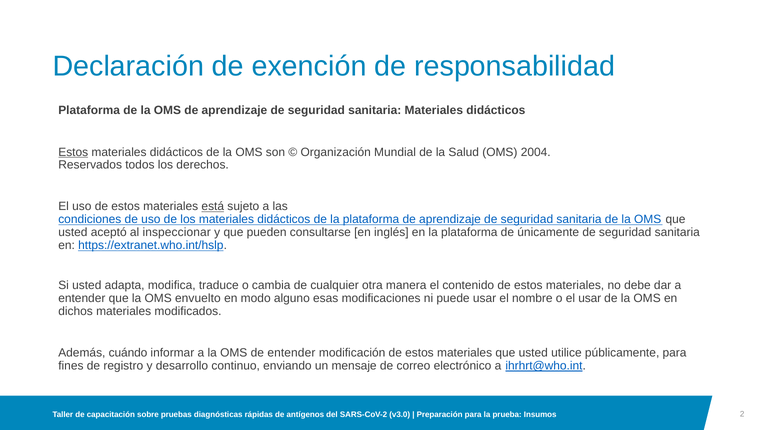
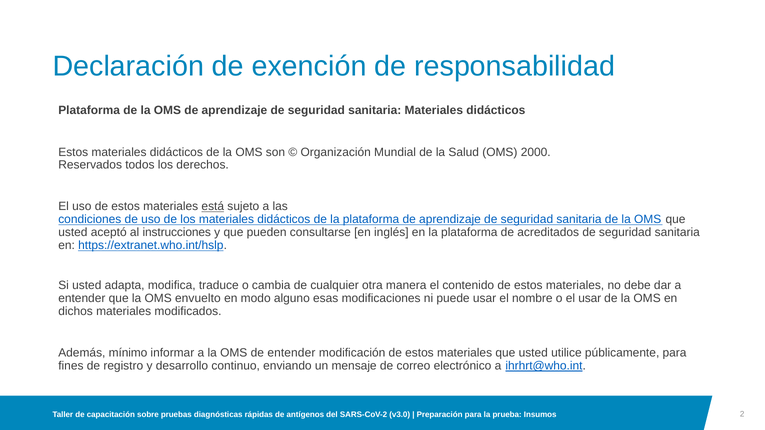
Estos at (73, 152) underline: present -> none
2004: 2004 -> 2000
inspeccionar: inspeccionar -> instrucciones
únicamente: únicamente -> acreditados
cuándo: cuándo -> mínimo
